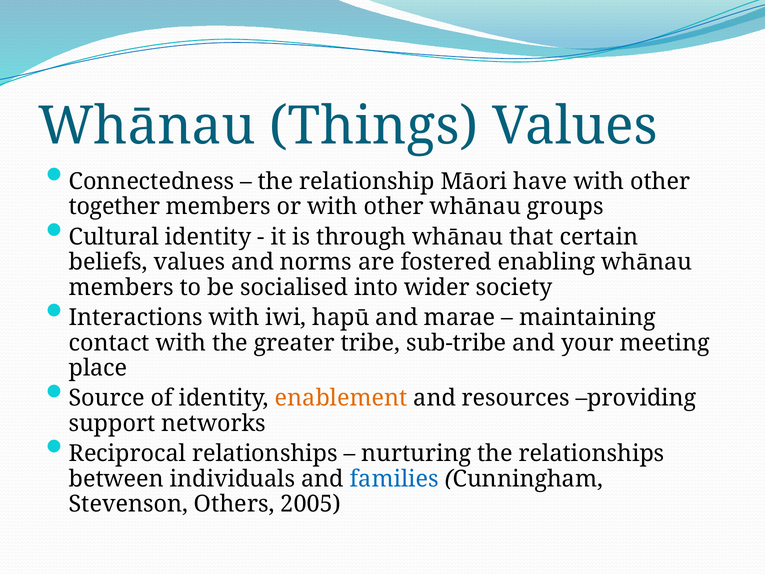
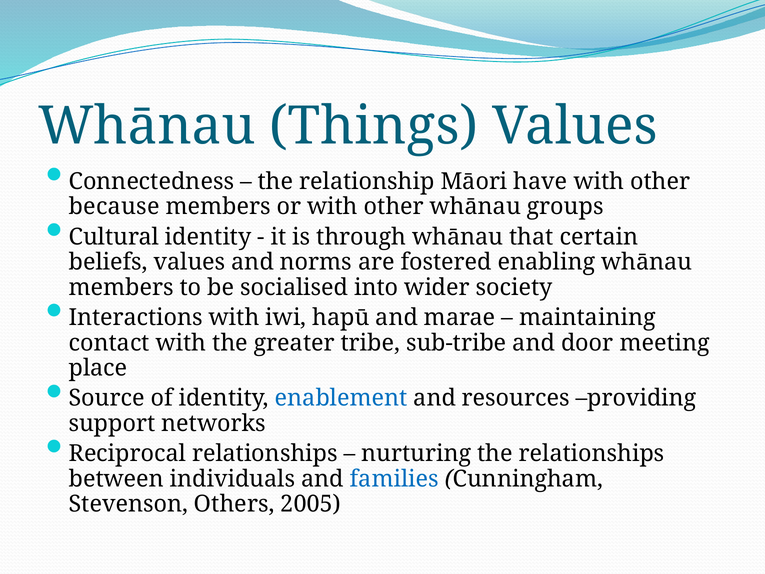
together: together -> because
your: your -> door
enablement colour: orange -> blue
